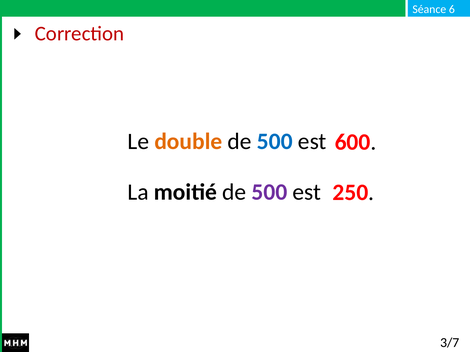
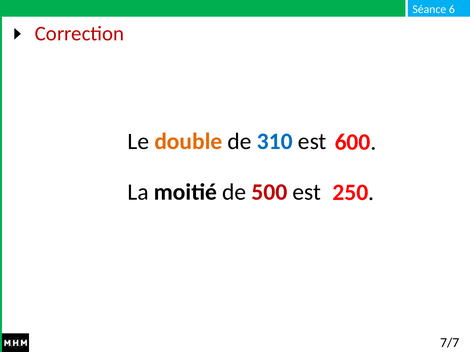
500 at (275, 142): 500 -> 310
500 at (269, 192) colour: purple -> red
3/7: 3/7 -> 7/7
